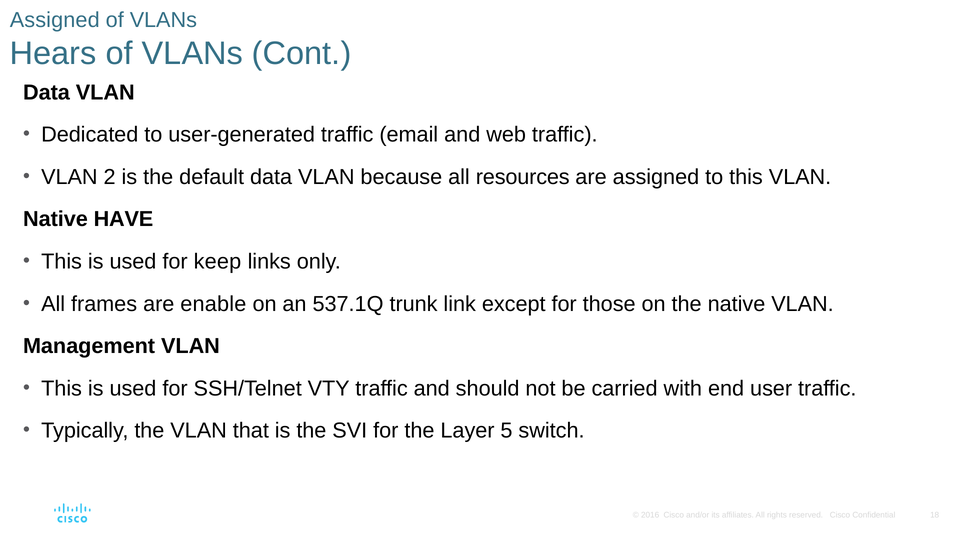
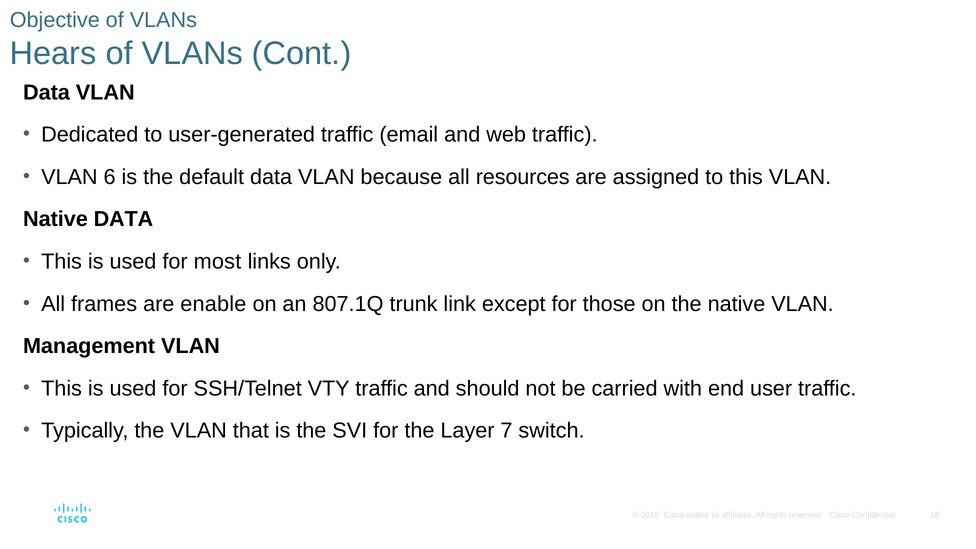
Assigned at (55, 20): Assigned -> Objective
2: 2 -> 6
Native HAVE: HAVE -> DATA
keep: keep -> most
537.1Q: 537.1Q -> 807.1Q
5: 5 -> 7
